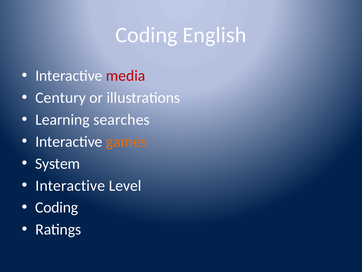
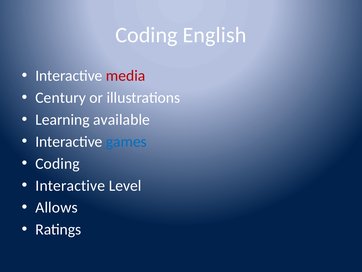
searches: searches -> available
games colour: orange -> blue
System at (58, 163): System -> Coding
Coding at (57, 207): Coding -> Allows
